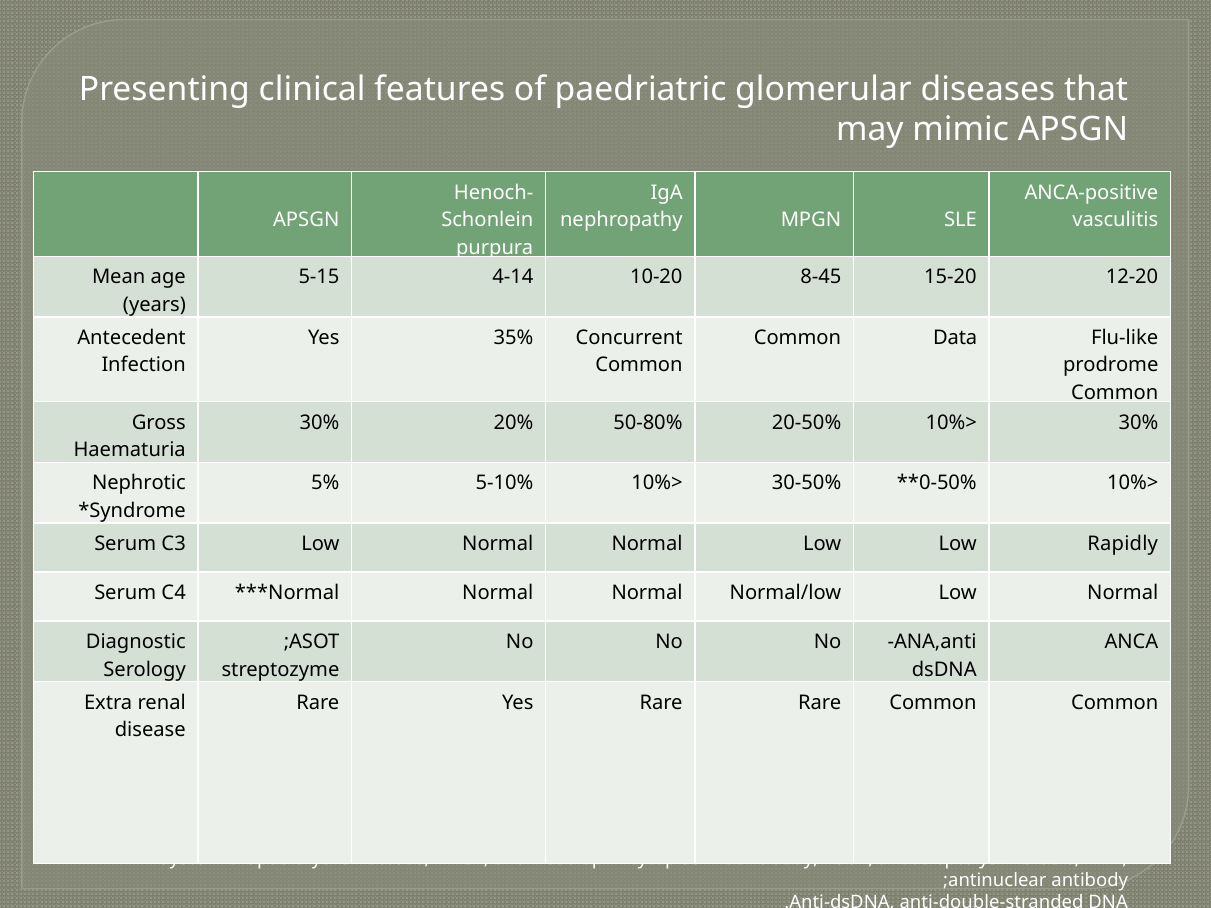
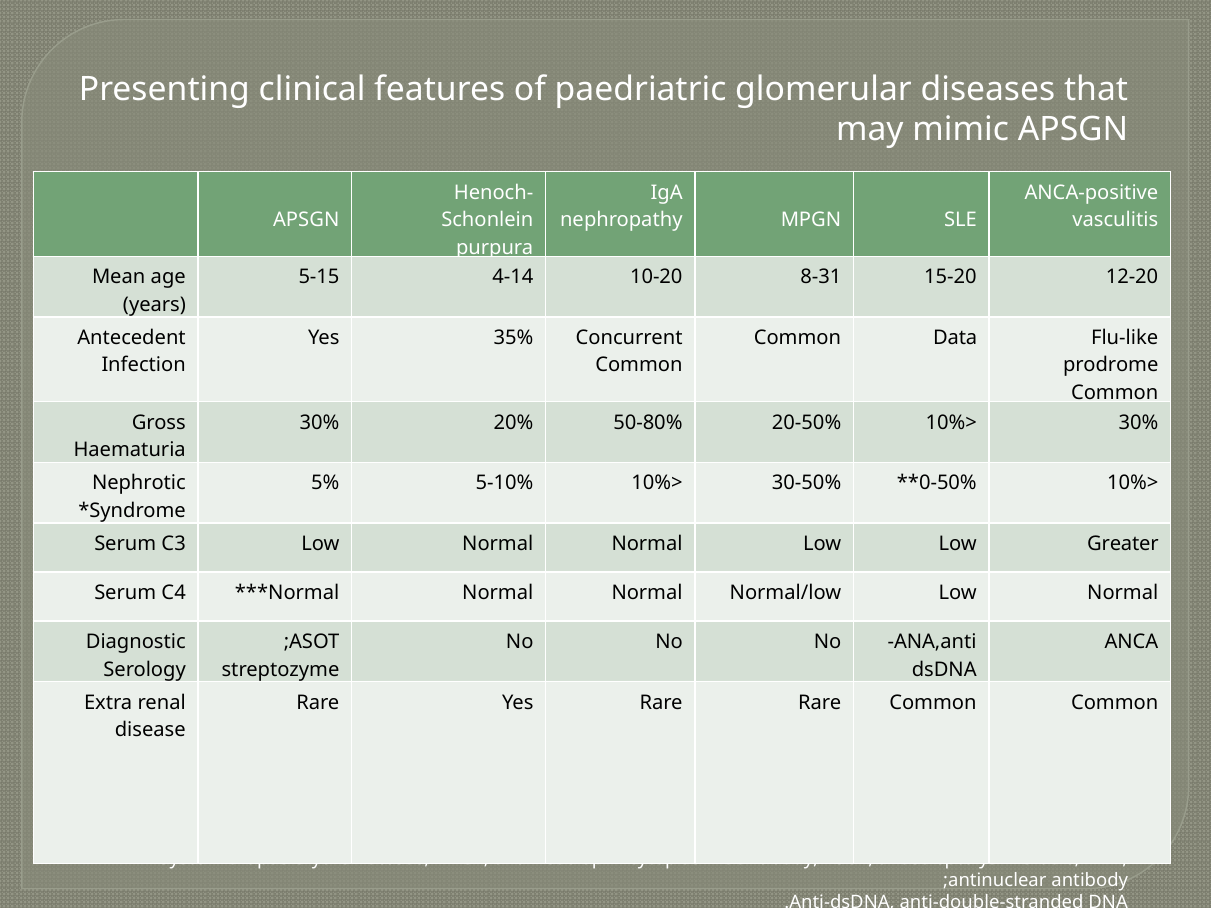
8-45: 8-45 -> 8-31
Rapidly: Rapidly -> Greater
